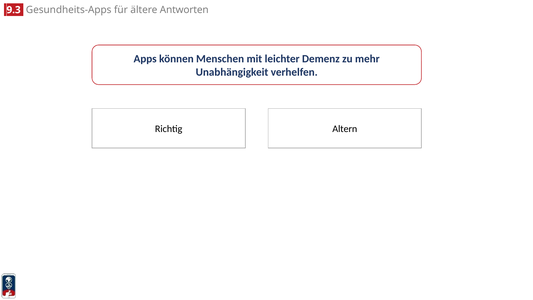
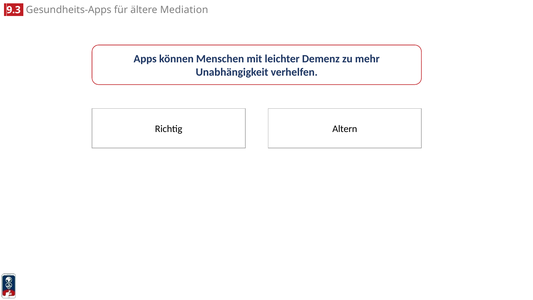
Antworten: Antworten -> Mediation
